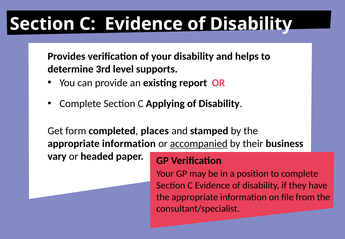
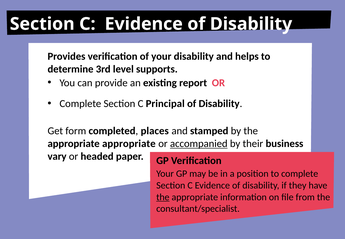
Applying: Applying -> Principal
information at (129, 144): information -> appropriate
the at (163, 197) underline: none -> present
